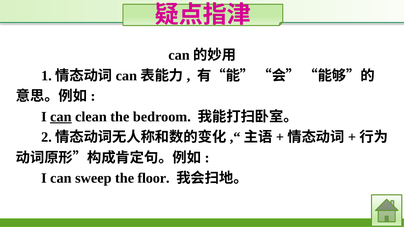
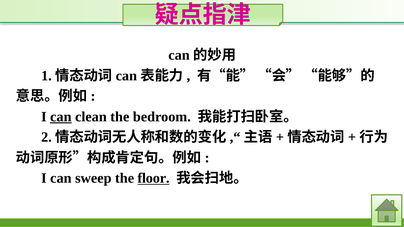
floor underline: none -> present
